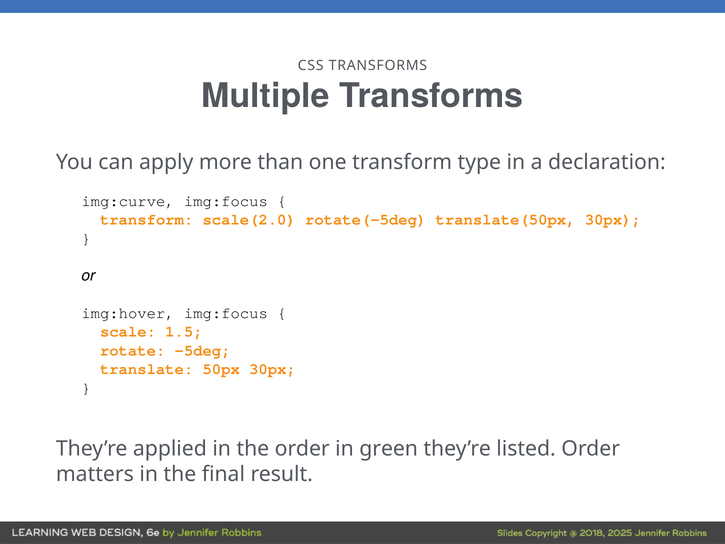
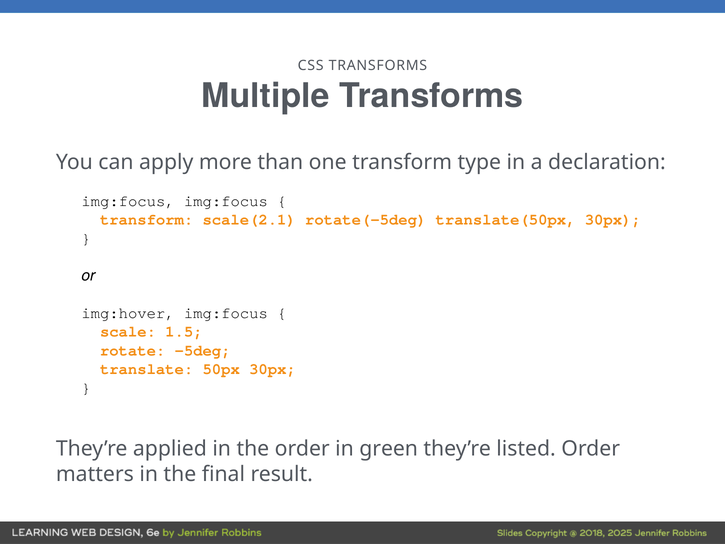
img:curve at (128, 201): img:curve -> img:focus
scale(2.0: scale(2.0 -> scale(2.1
